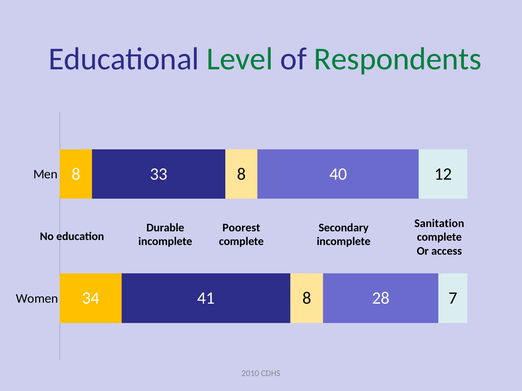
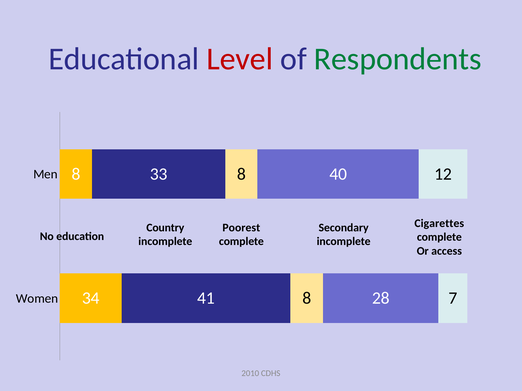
Level colour: green -> red
Sanitation: Sanitation -> Cigarettes
Durable: Durable -> Country
